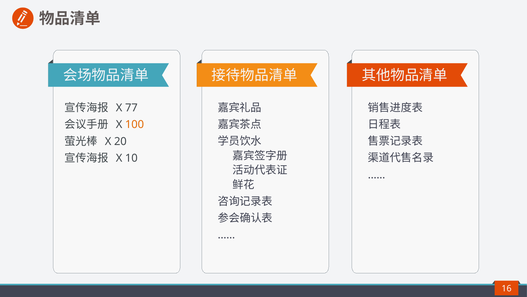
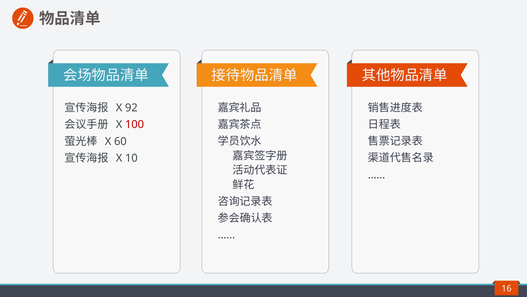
77: 77 -> 92
100 colour: orange -> red
20: 20 -> 60
